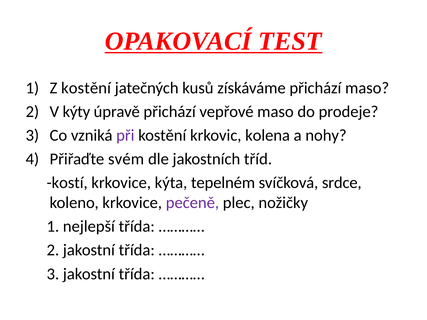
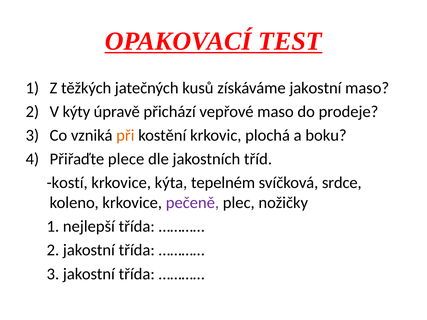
Z kostění: kostění -> těžkých
získáváme přichází: přichází -> jakostní
při colour: purple -> orange
kolena: kolena -> plochá
nohy: nohy -> boku
svém: svém -> plece
